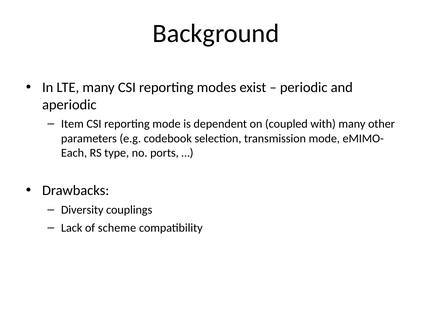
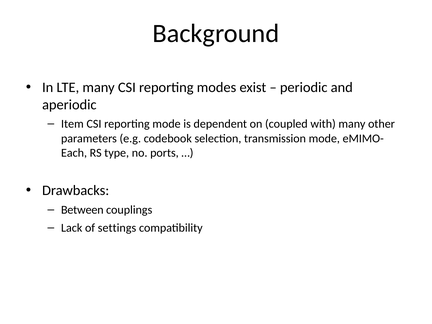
Diversity: Diversity -> Between
scheme: scheme -> settings
